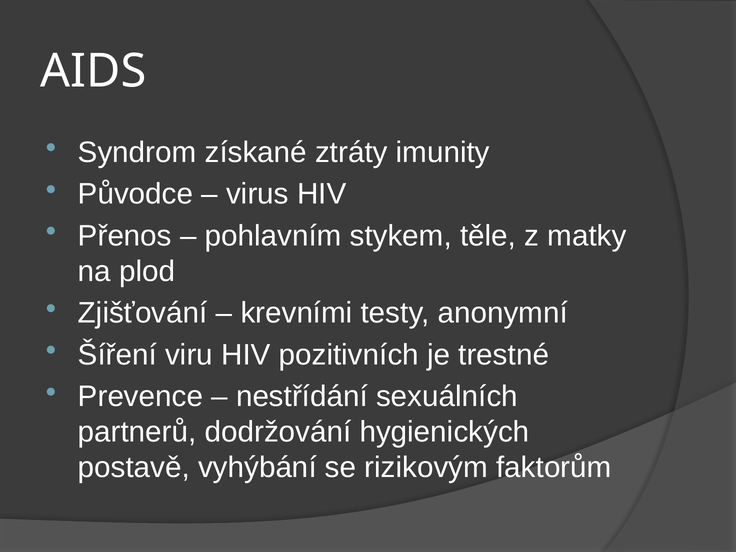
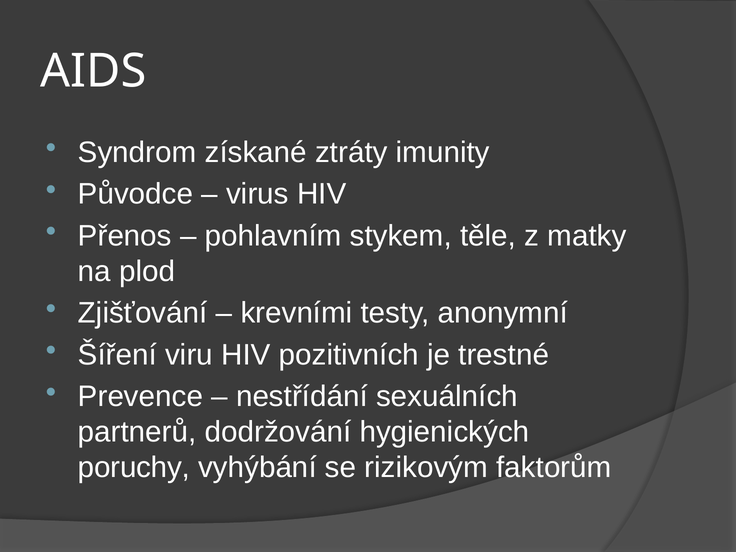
postavě: postavě -> poruchy
